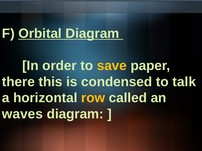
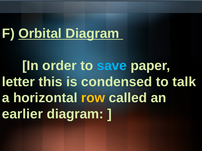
save colour: yellow -> light blue
there: there -> letter
waves: waves -> earlier
